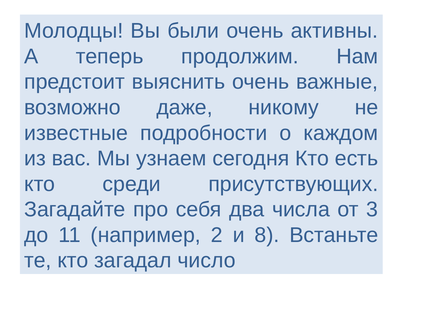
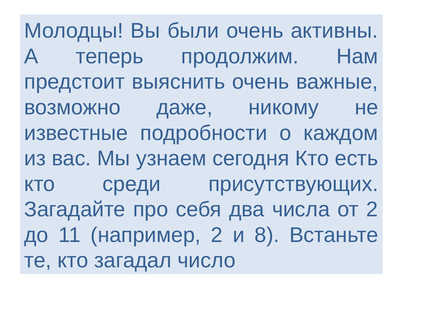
от 3: 3 -> 2
